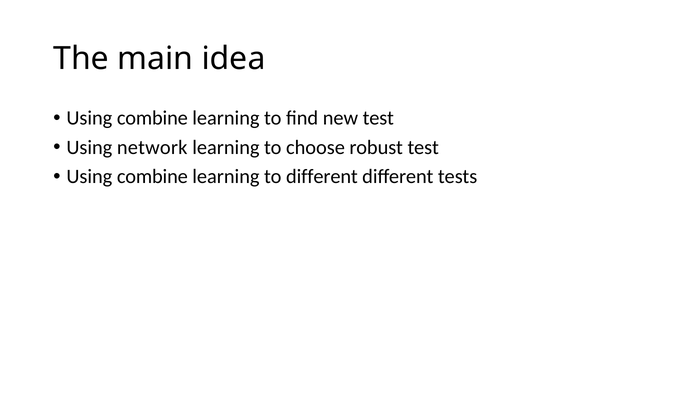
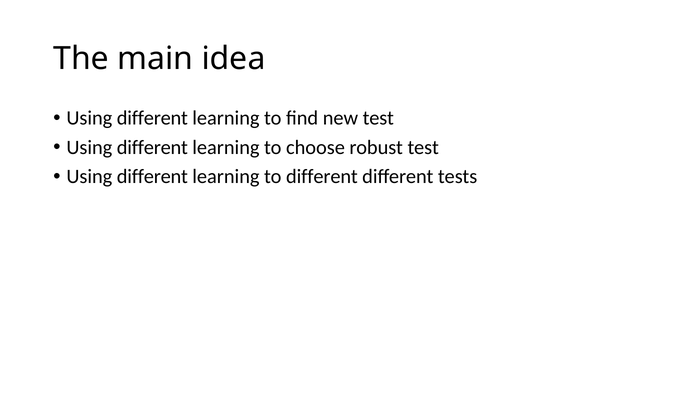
combine at (152, 118): combine -> different
network at (152, 147): network -> different
combine at (152, 177): combine -> different
